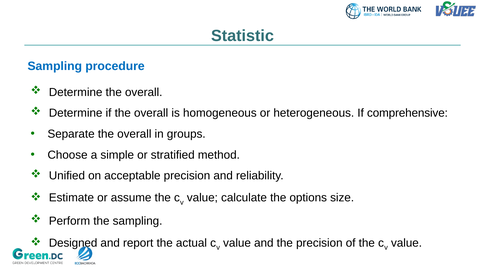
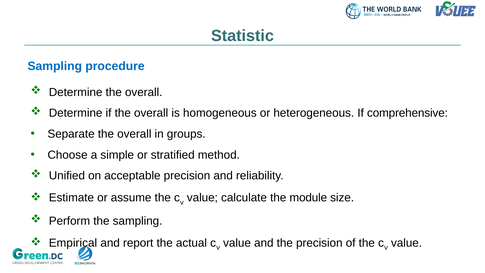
options: options -> module
Designed: Designed -> Empirical
